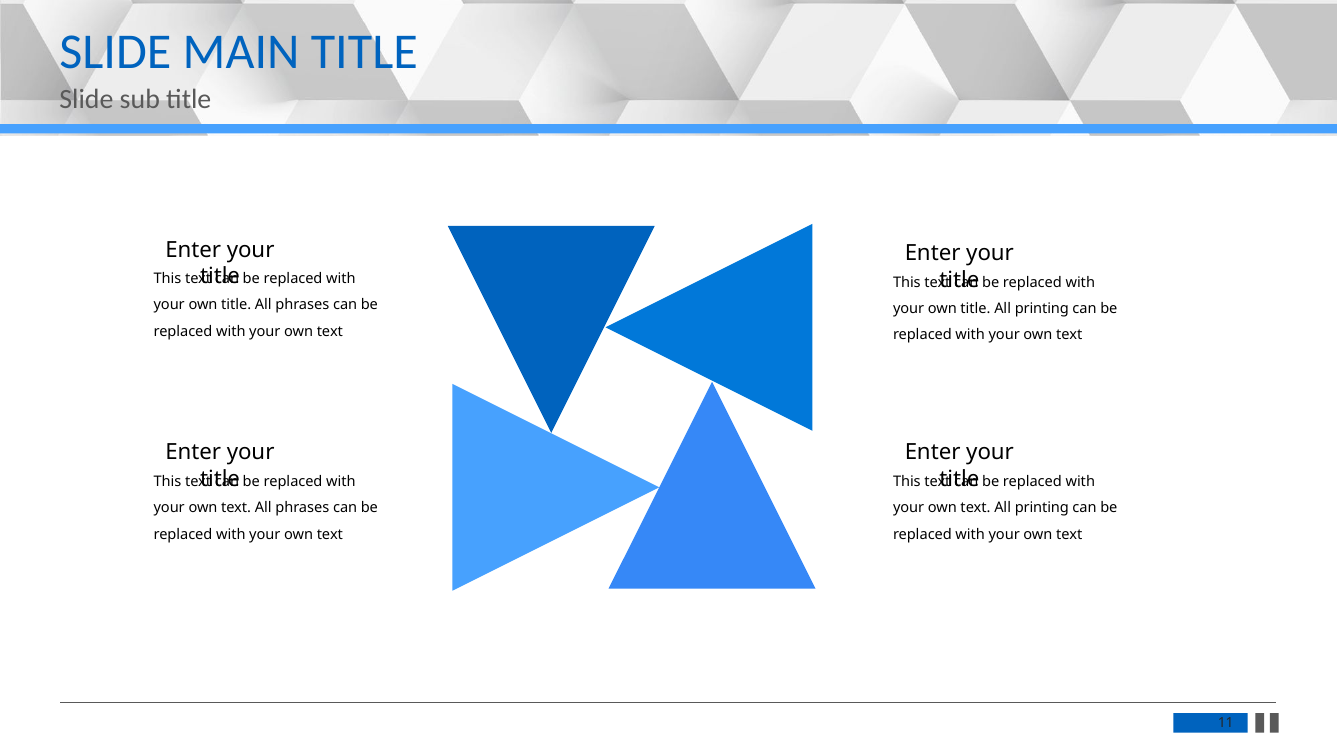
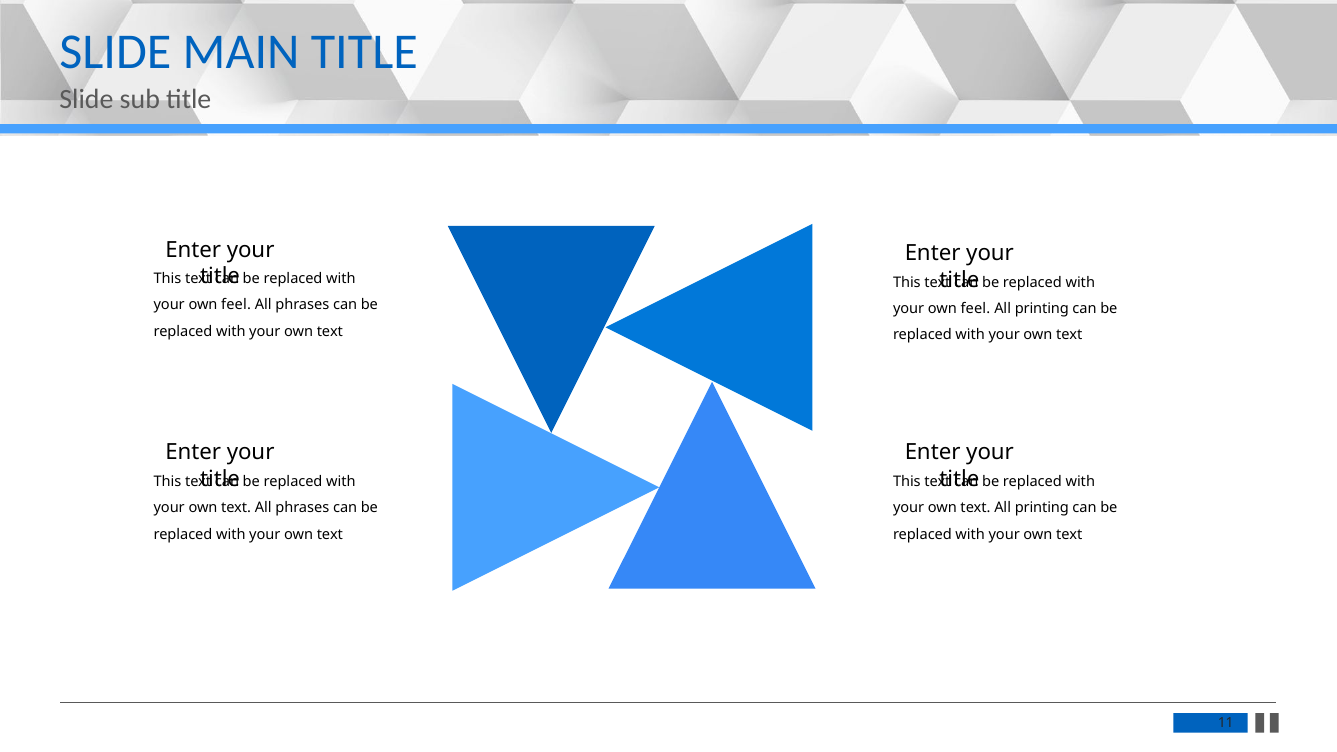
title at (236, 305): title -> feel
title at (976, 309): title -> feel
